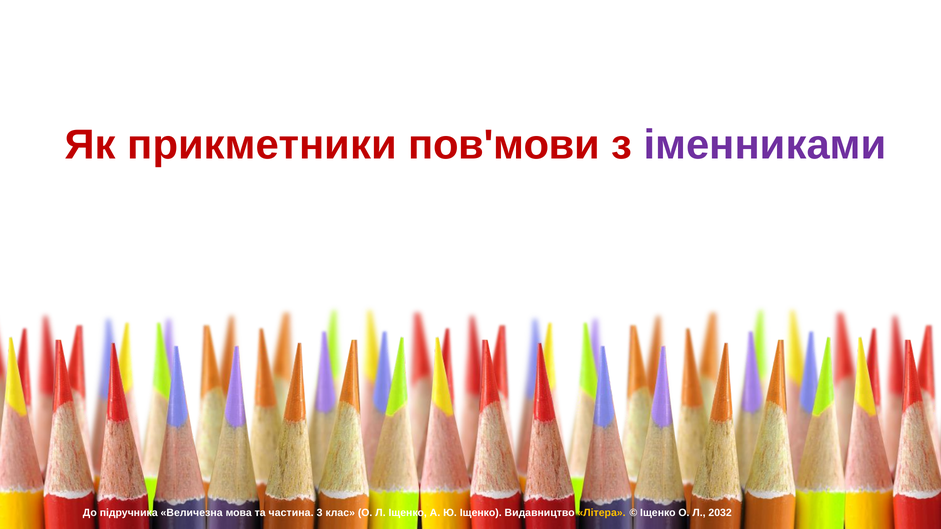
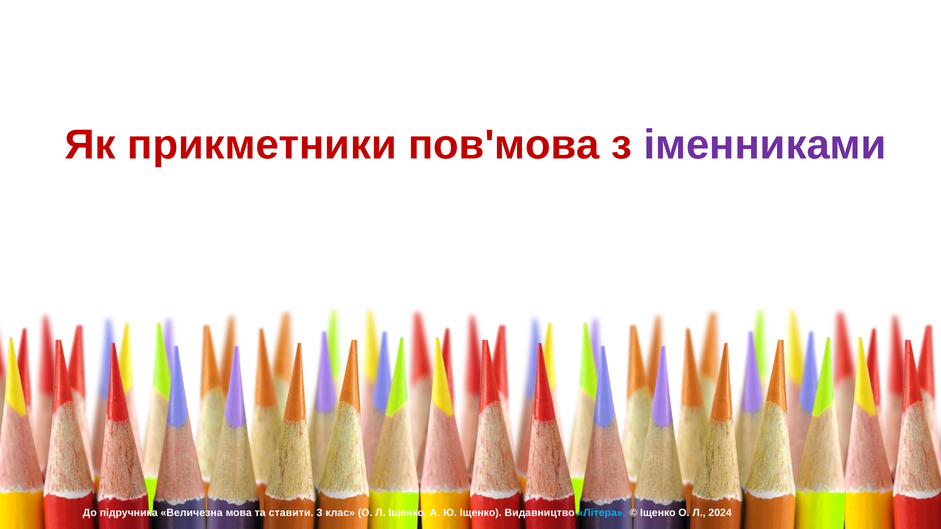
пов'мови: пов'мови -> пов'мова
частина: частина -> ставити
Літера colour: yellow -> light blue
2032: 2032 -> 2024
